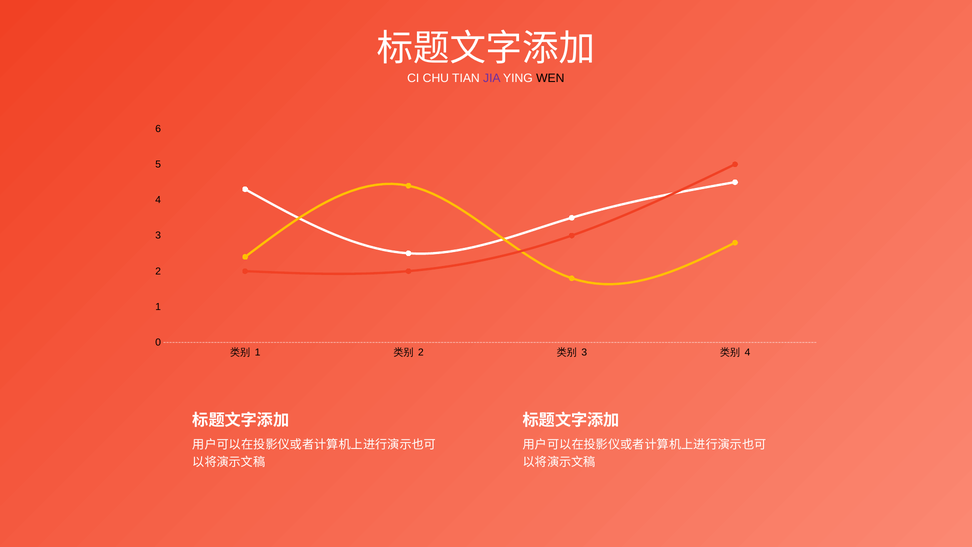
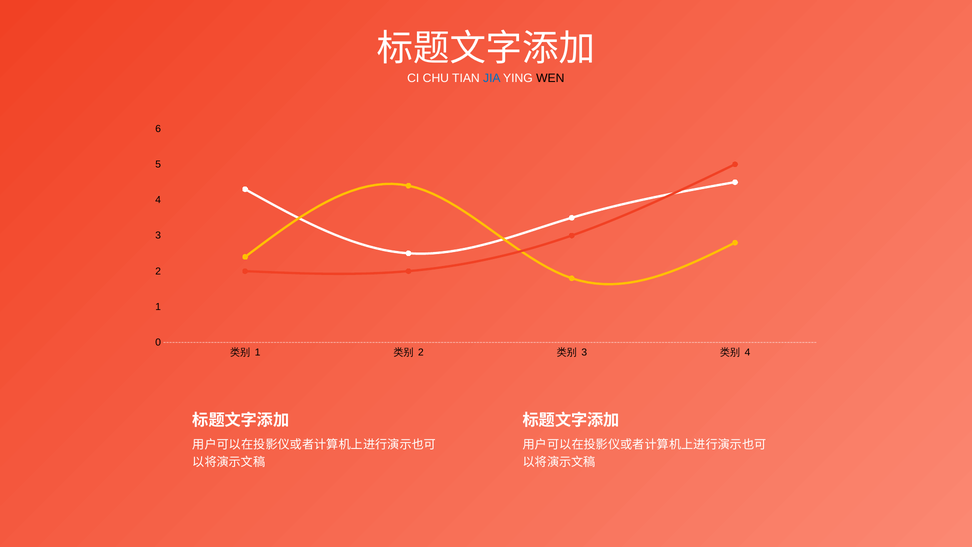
JIA colour: purple -> blue
